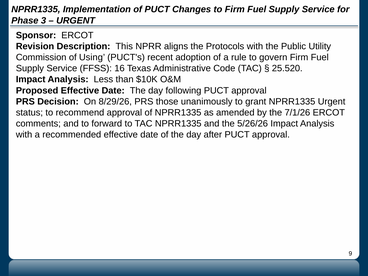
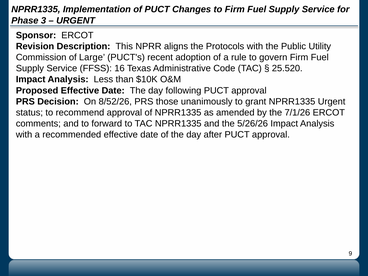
Using: Using -> Large
8/29/26: 8/29/26 -> 8/52/26
